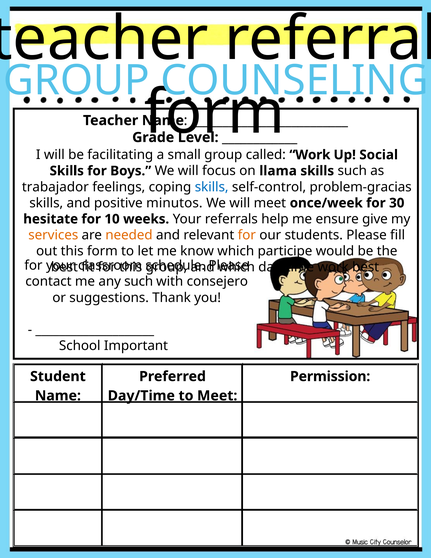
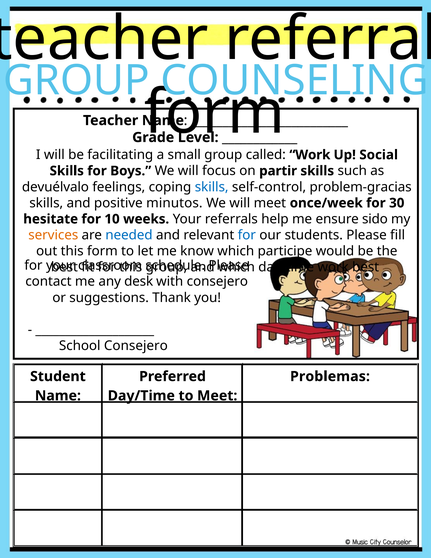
llama: llama -> partir
trabajador: trabajador -> devuélvalo
give: give -> sido
needed colour: orange -> blue
for at (247, 235) colour: orange -> blue
any such: such -> desk
School Important: Important -> Consejero
Permission: Permission -> Problemas
